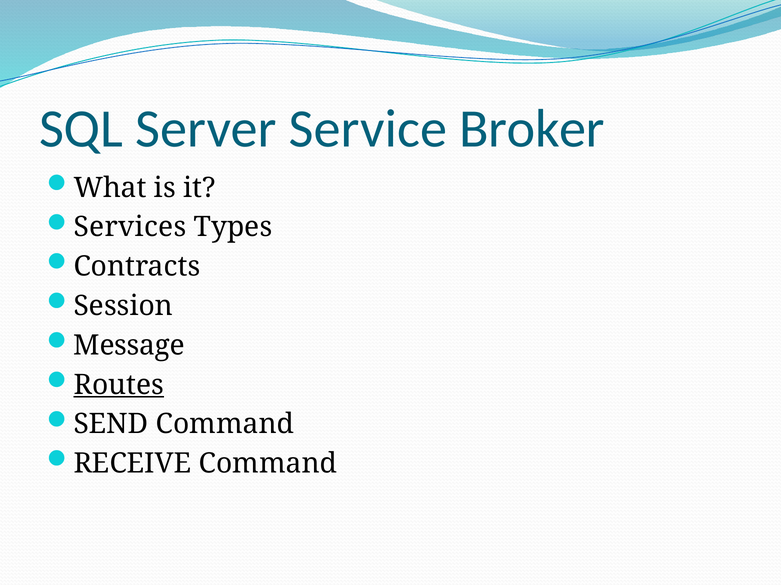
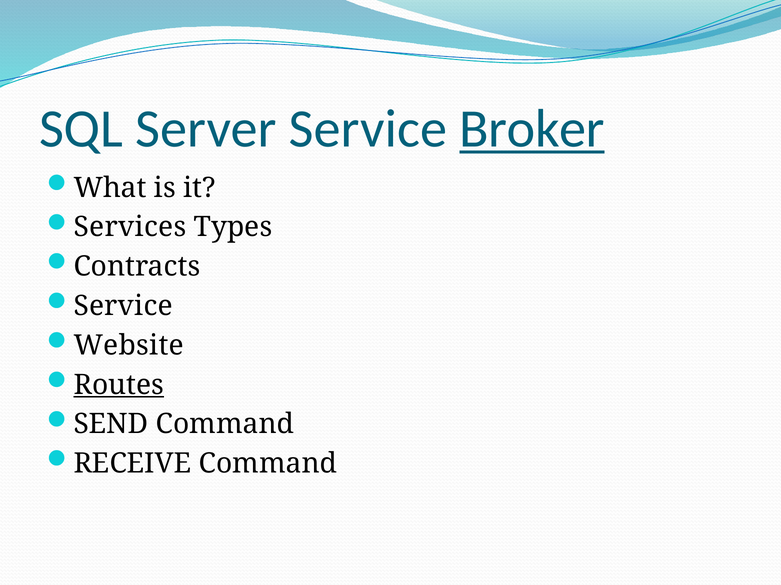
Broker underline: none -> present
Session at (123, 306): Session -> Service
Message: Message -> Website
